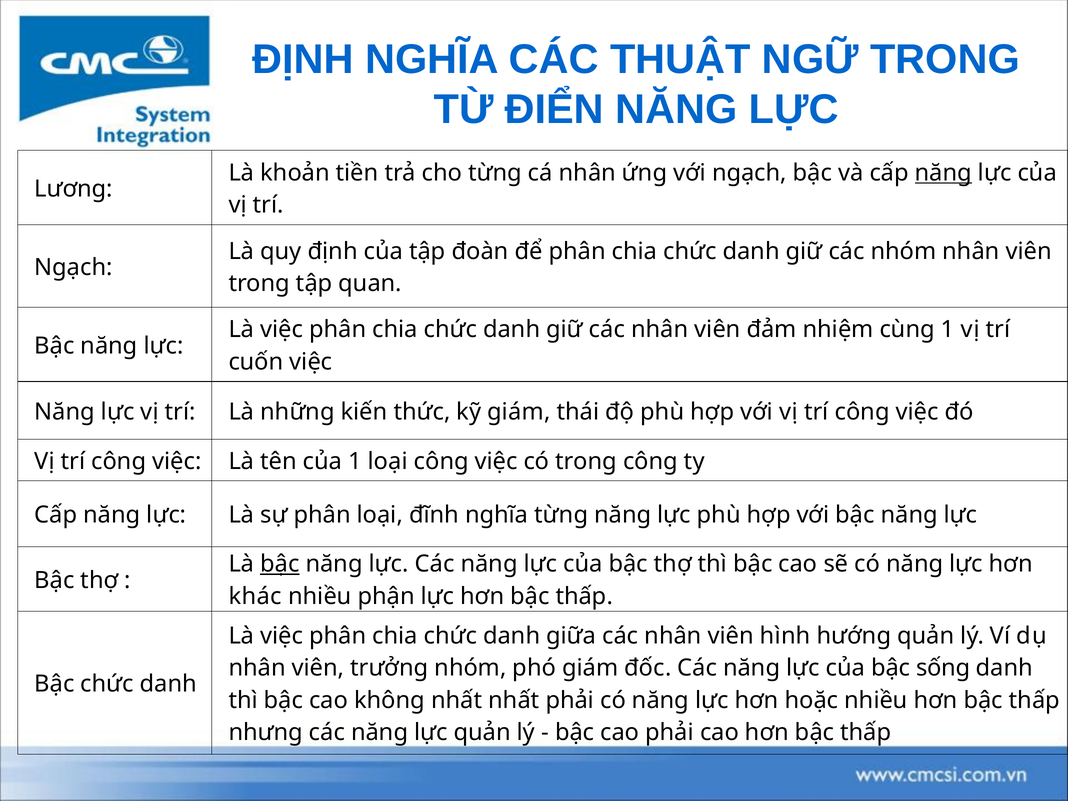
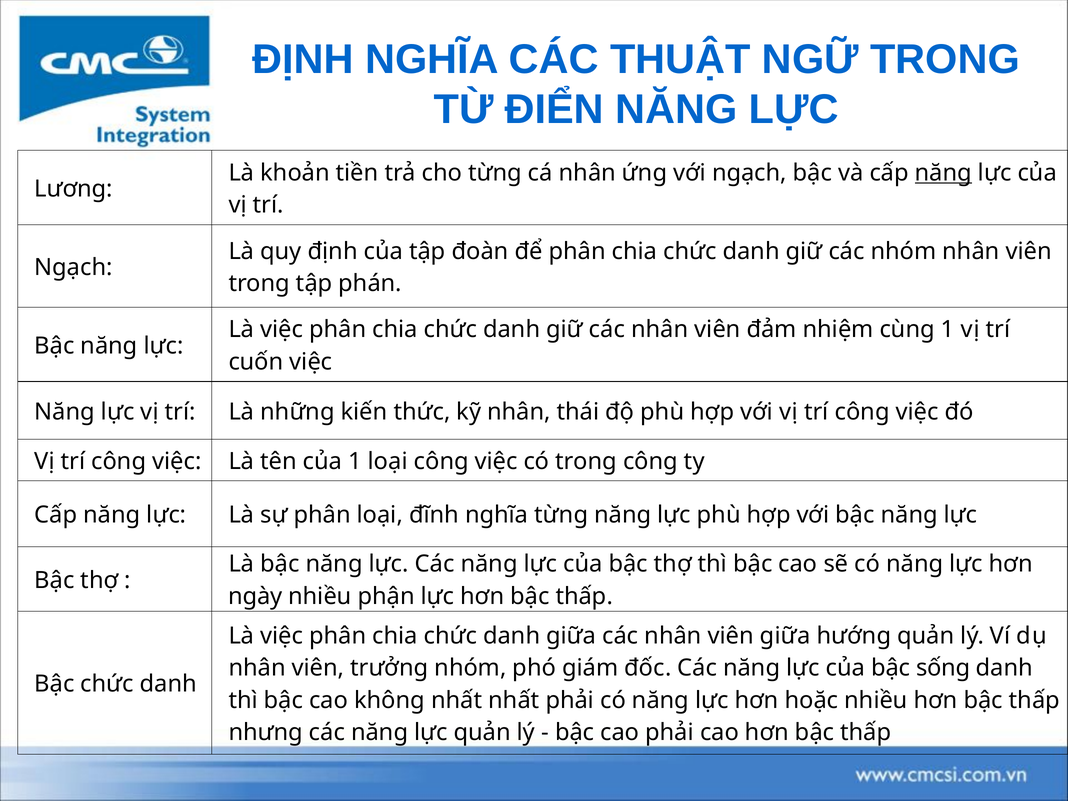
quan: quan -> phán
kỹ giám: giám -> nhân
bậc at (280, 564) underline: present -> none
khác: khác -> ngày
viên hình: hình -> giữa
